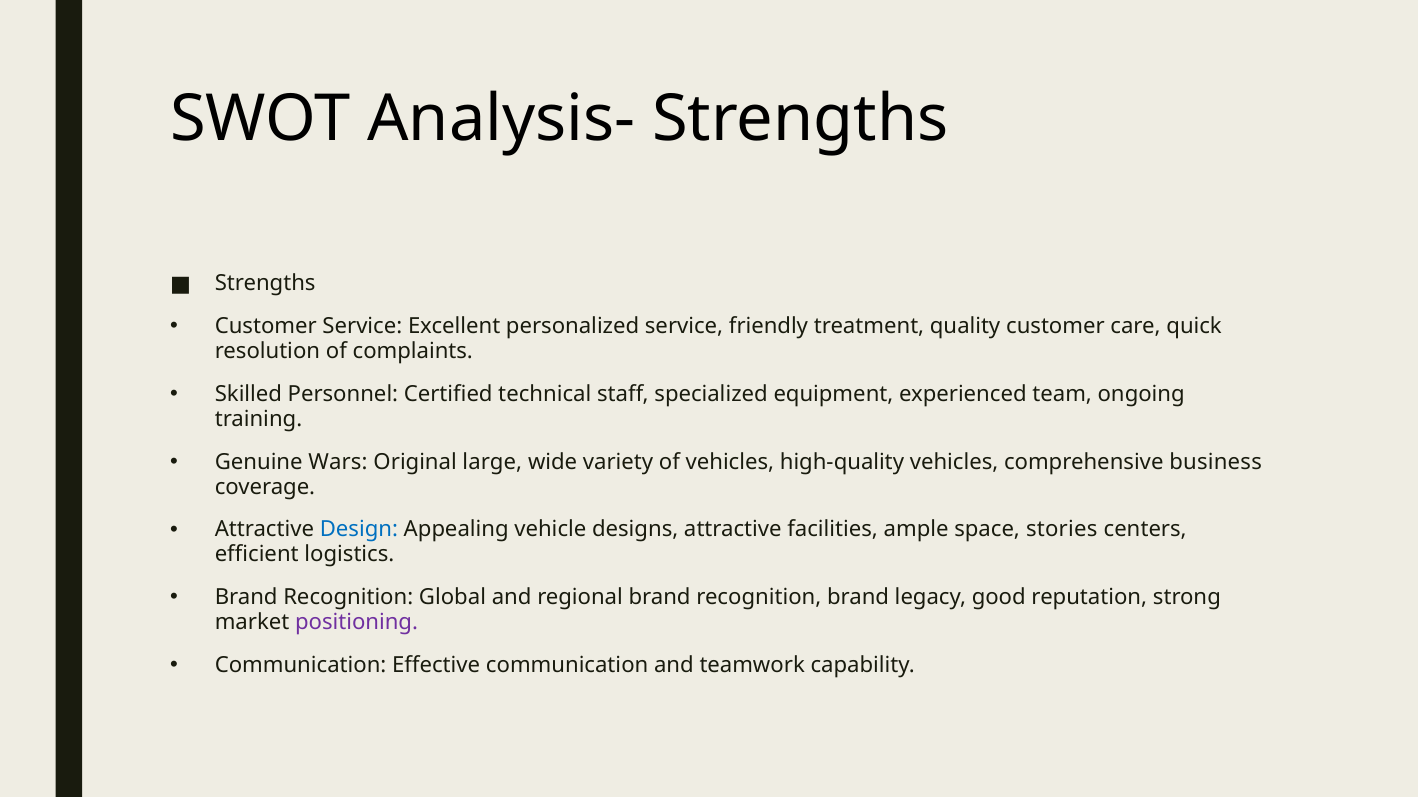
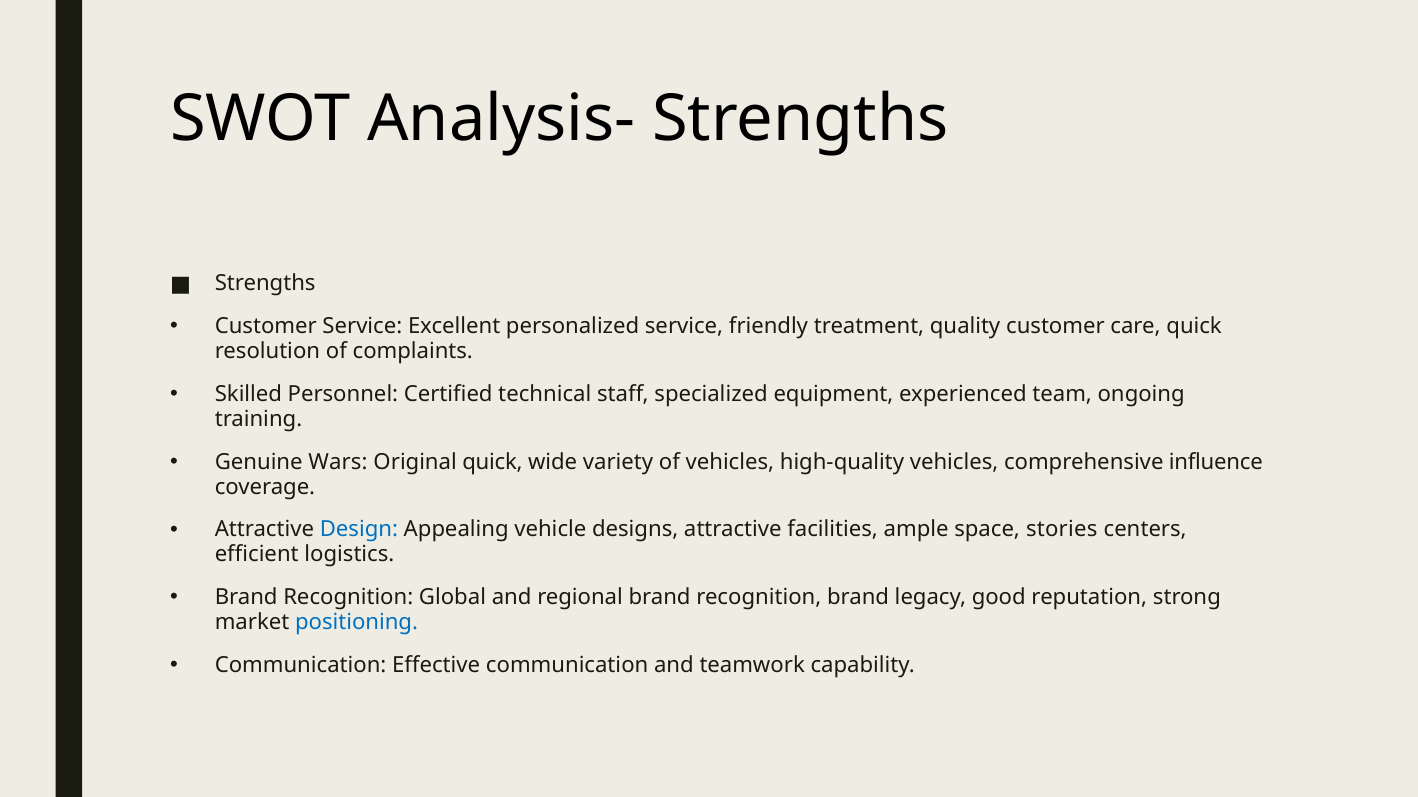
Original large: large -> quick
business: business -> influence
positioning colour: purple -> blue
